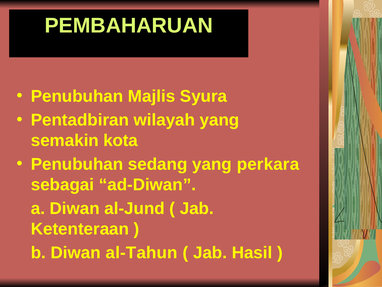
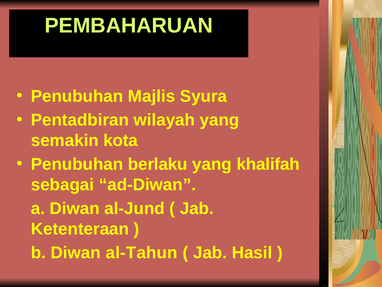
sedang: sedang -> berlaku
perkara: perkara -> khalifah
